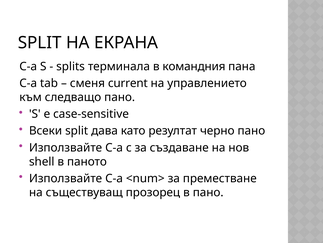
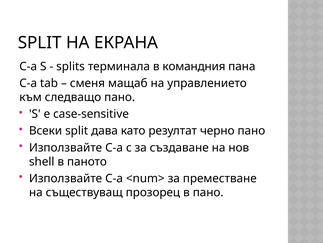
current: current -> мащаб
